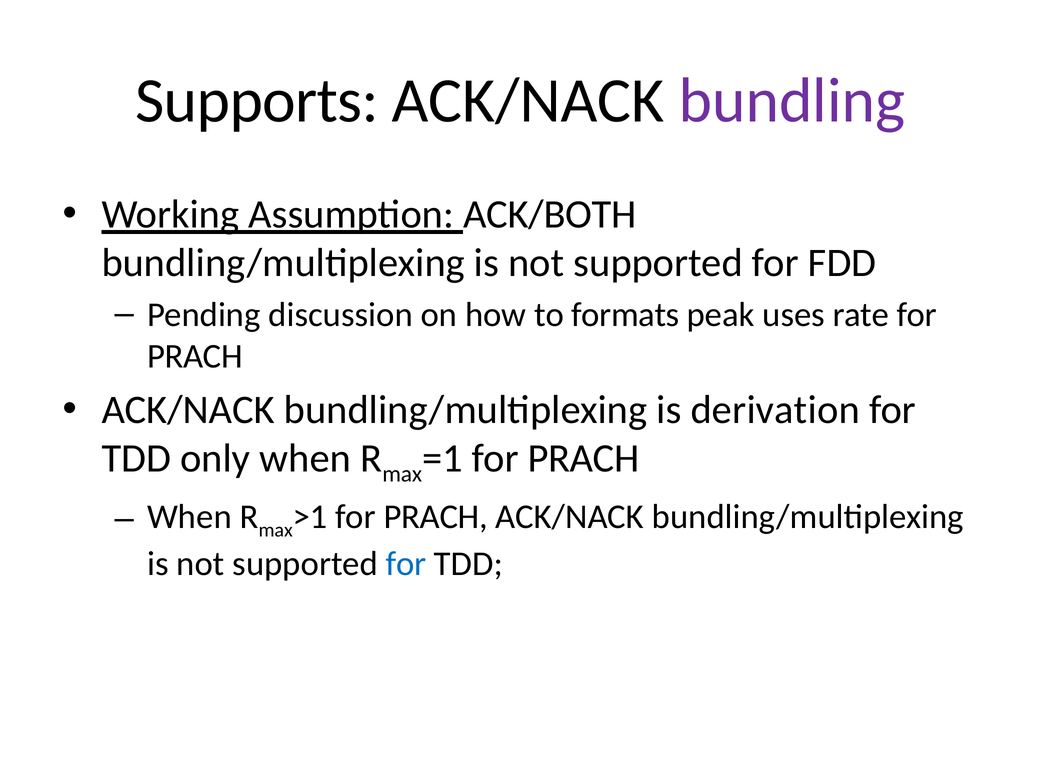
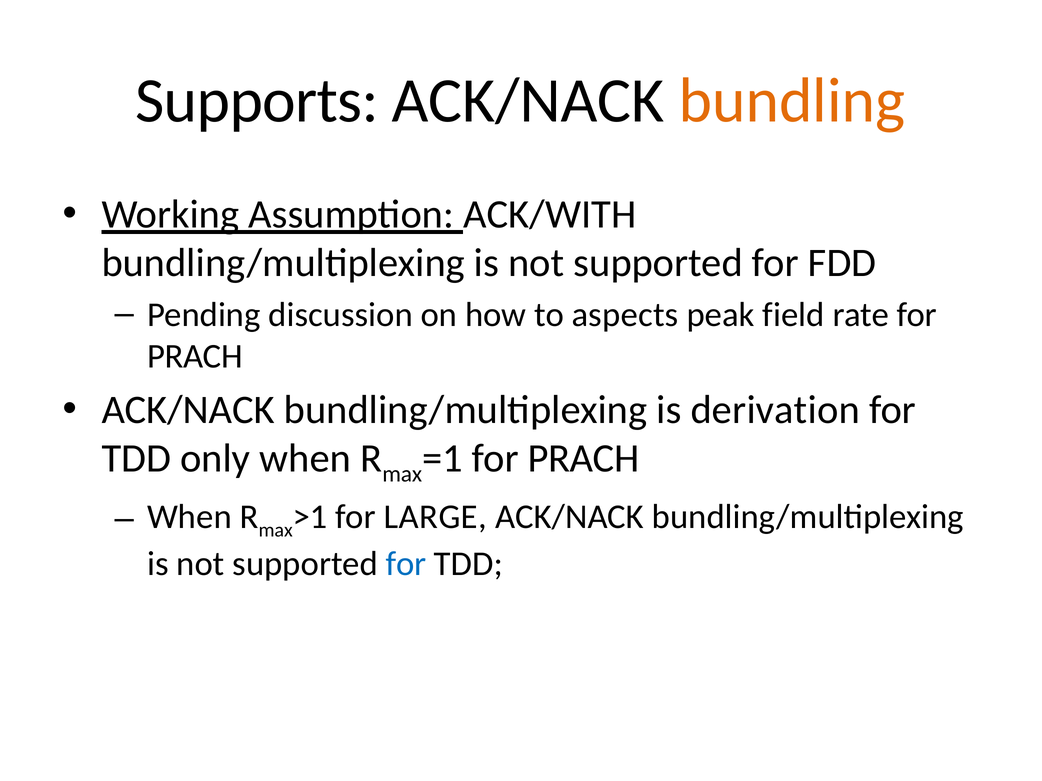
bundling colour: purple -> orange
ACK/BOTH: ACK/BOTH -> ACK/WITH
formats: formats -> aspects
uses: uses -> field
PRACH at (436, 517): PRACH -> LARGE
